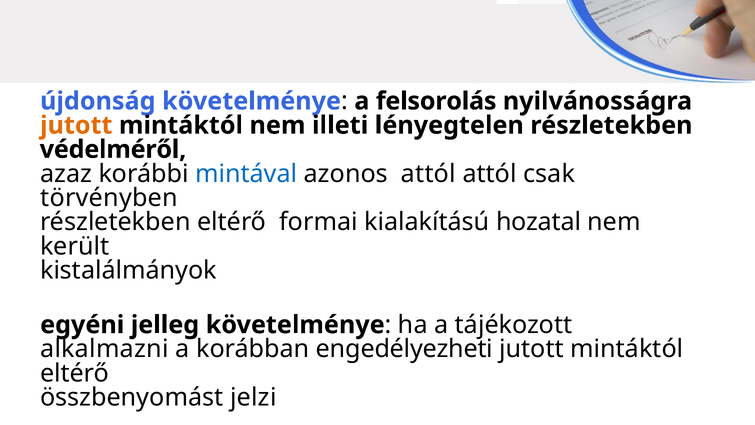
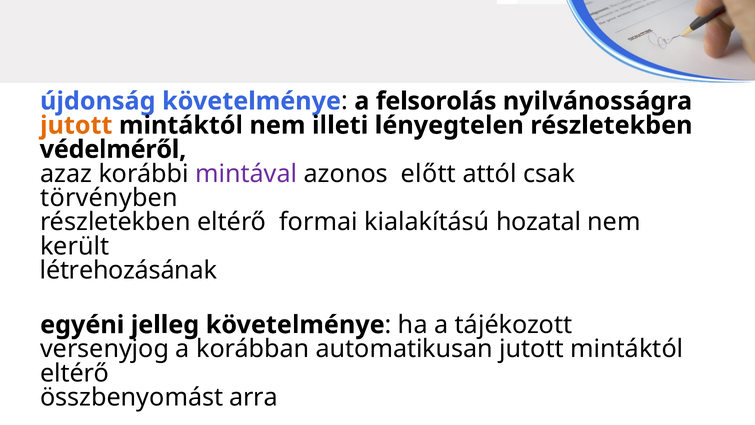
mintával colour: blue -> purple
azonos attól: attól -> előtt
kistalálmányok: kistalálmányok -> létrehozásának
alkalmazni: alkalmazni -> versenyjog
engedélyezheti: engedélyezheti -> automatikusan
jelzi: jelzi -> arra
